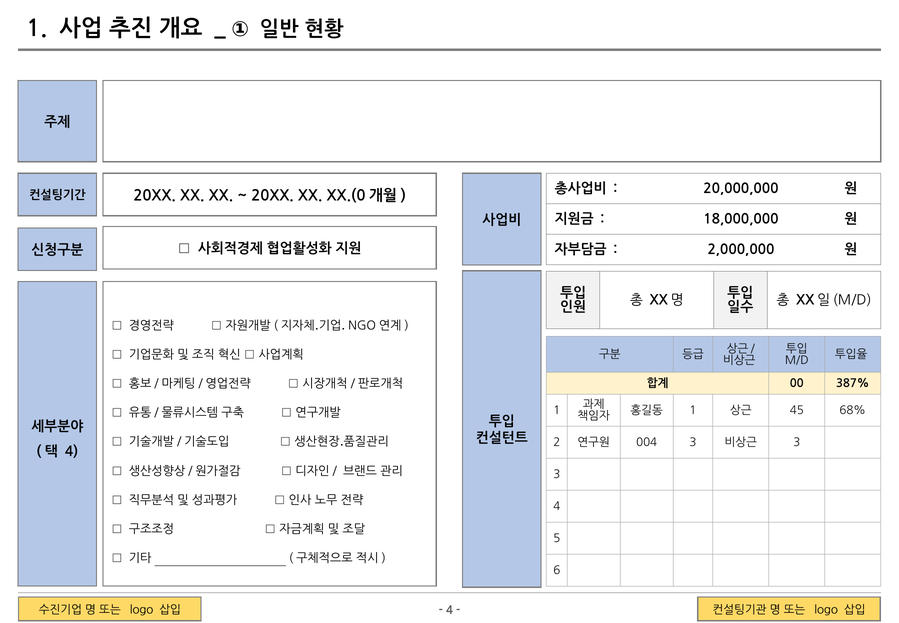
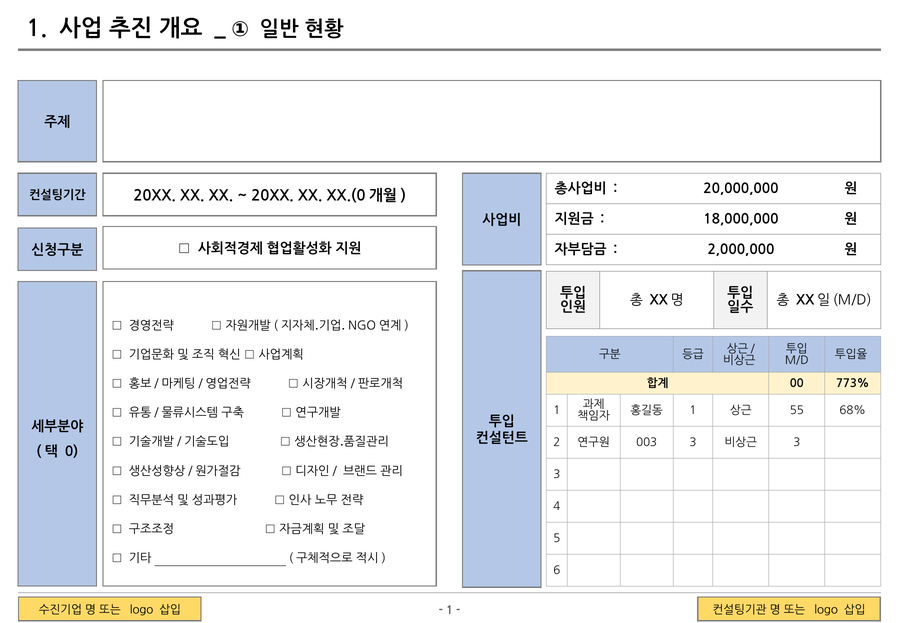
387%: 387% -> 773%
45: 45 -> 55
004: 004 -> 003
4 at (72, 451): 4 -> 0
4 at (450, 610): 4 -> 1
